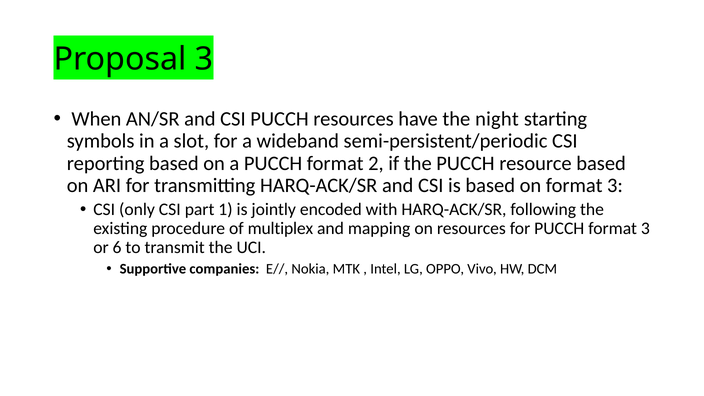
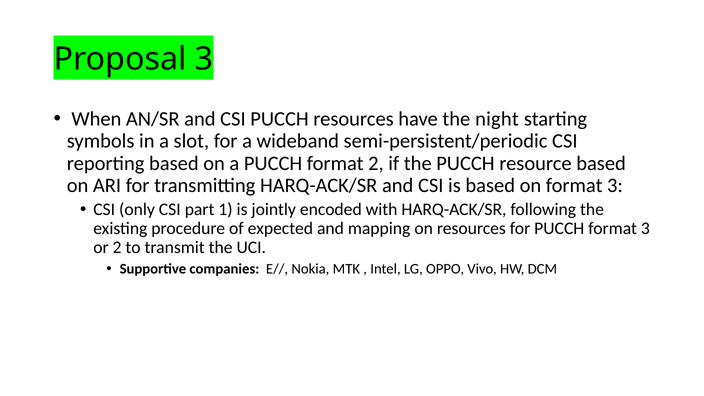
multiplex: multiplex -> expected
or 6: 6 -> 2
